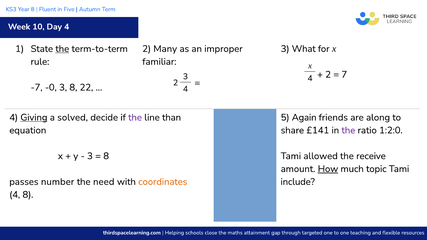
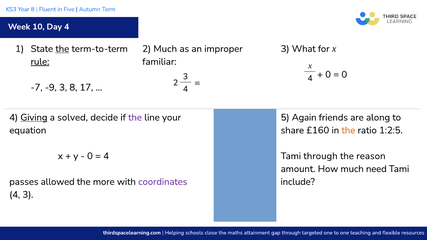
2 Many: Many -> Much
rule underline: none -> present
2 at (328, 75): 2 -> 0
7 at (344, 75): 7 -> 0
-0: -0 -> -9
22: 22 -> 17
than: than -> your
£141: £141 -> £160
the at (348, 130) colour: purple -> orange
1:2:0: 1:2:0 -> 1:2:5
3 at (90, 156): 3 -> 0
8 at (106, 156): 8 -> 4
Tami allowed: allowed -> through
receive: receive -> reason
How underline: present -> none
topic: topic -> need
number: number -> allowed
need: need -> more
coordinates colour: orange -> purple
8 at (28, 195): 8 -> 3
